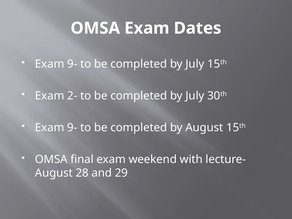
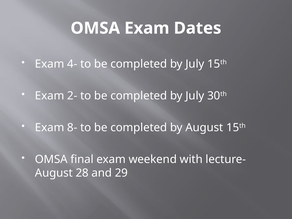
9- at (72, 64): 9- -> 4-
9- at (72, 128): 9- -> 8-
